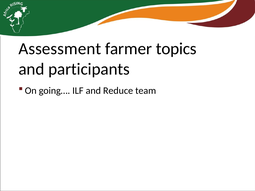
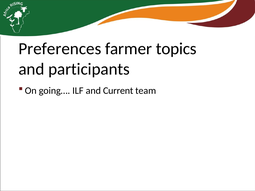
Assessment: Assessment -> Preferences
Reduce: Reduce -> Current
